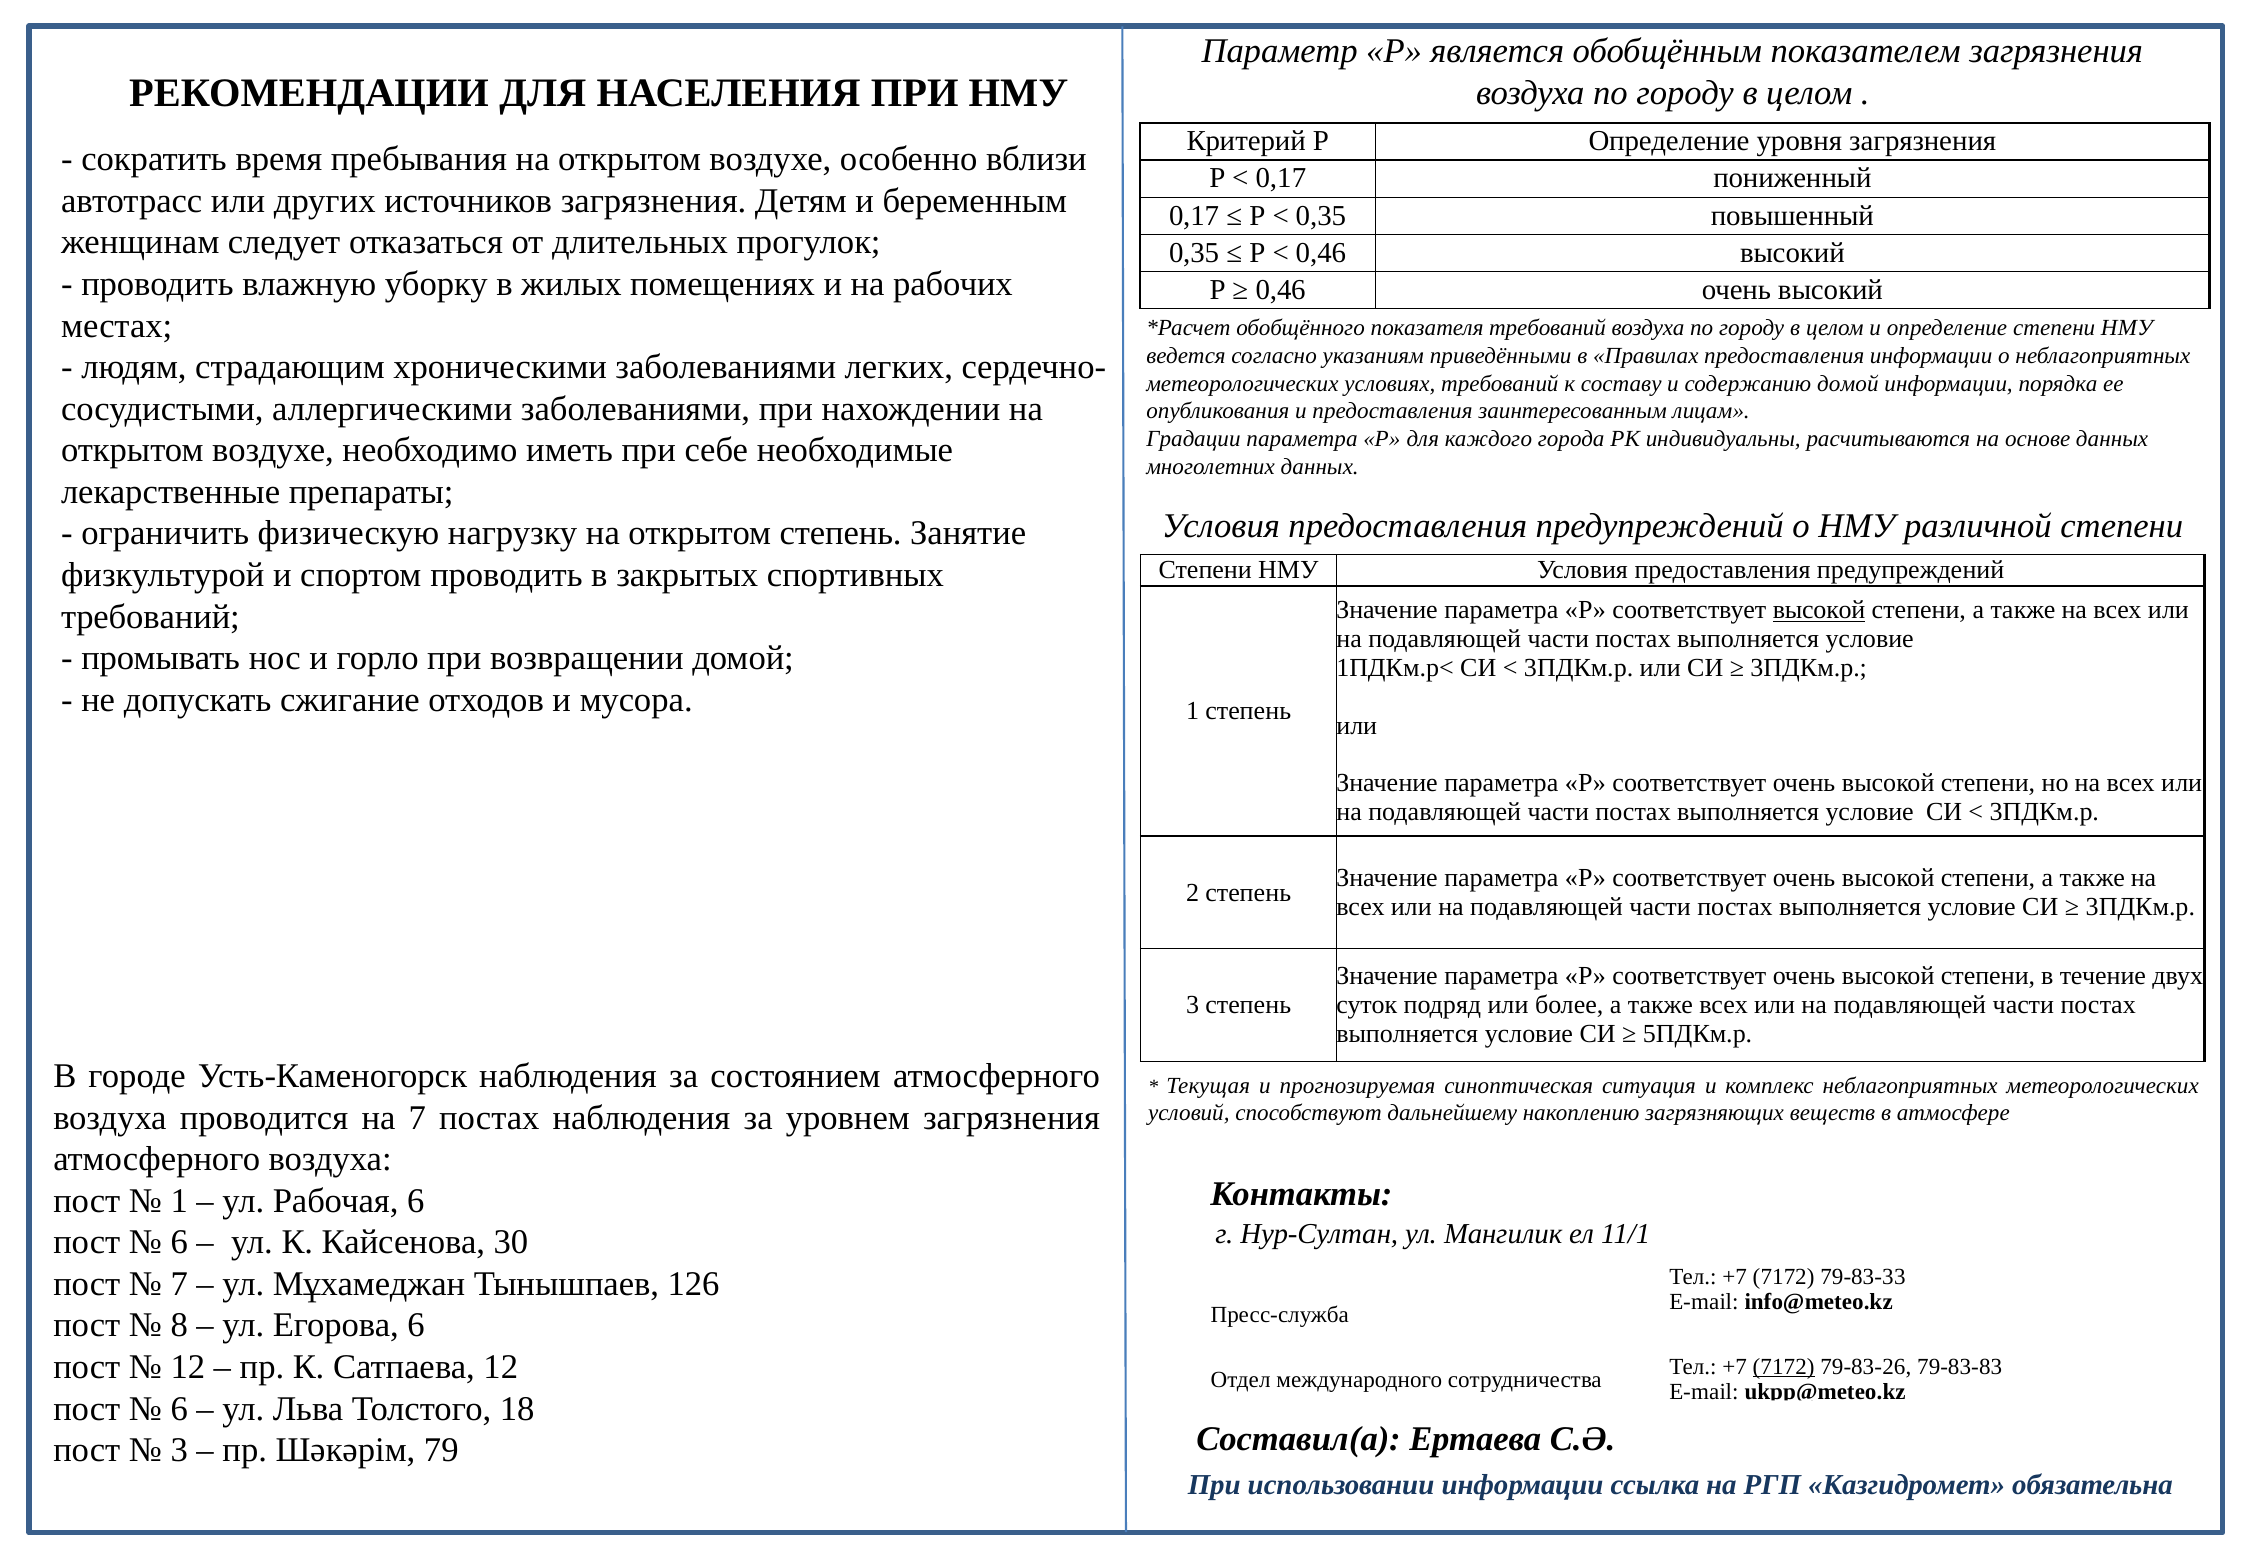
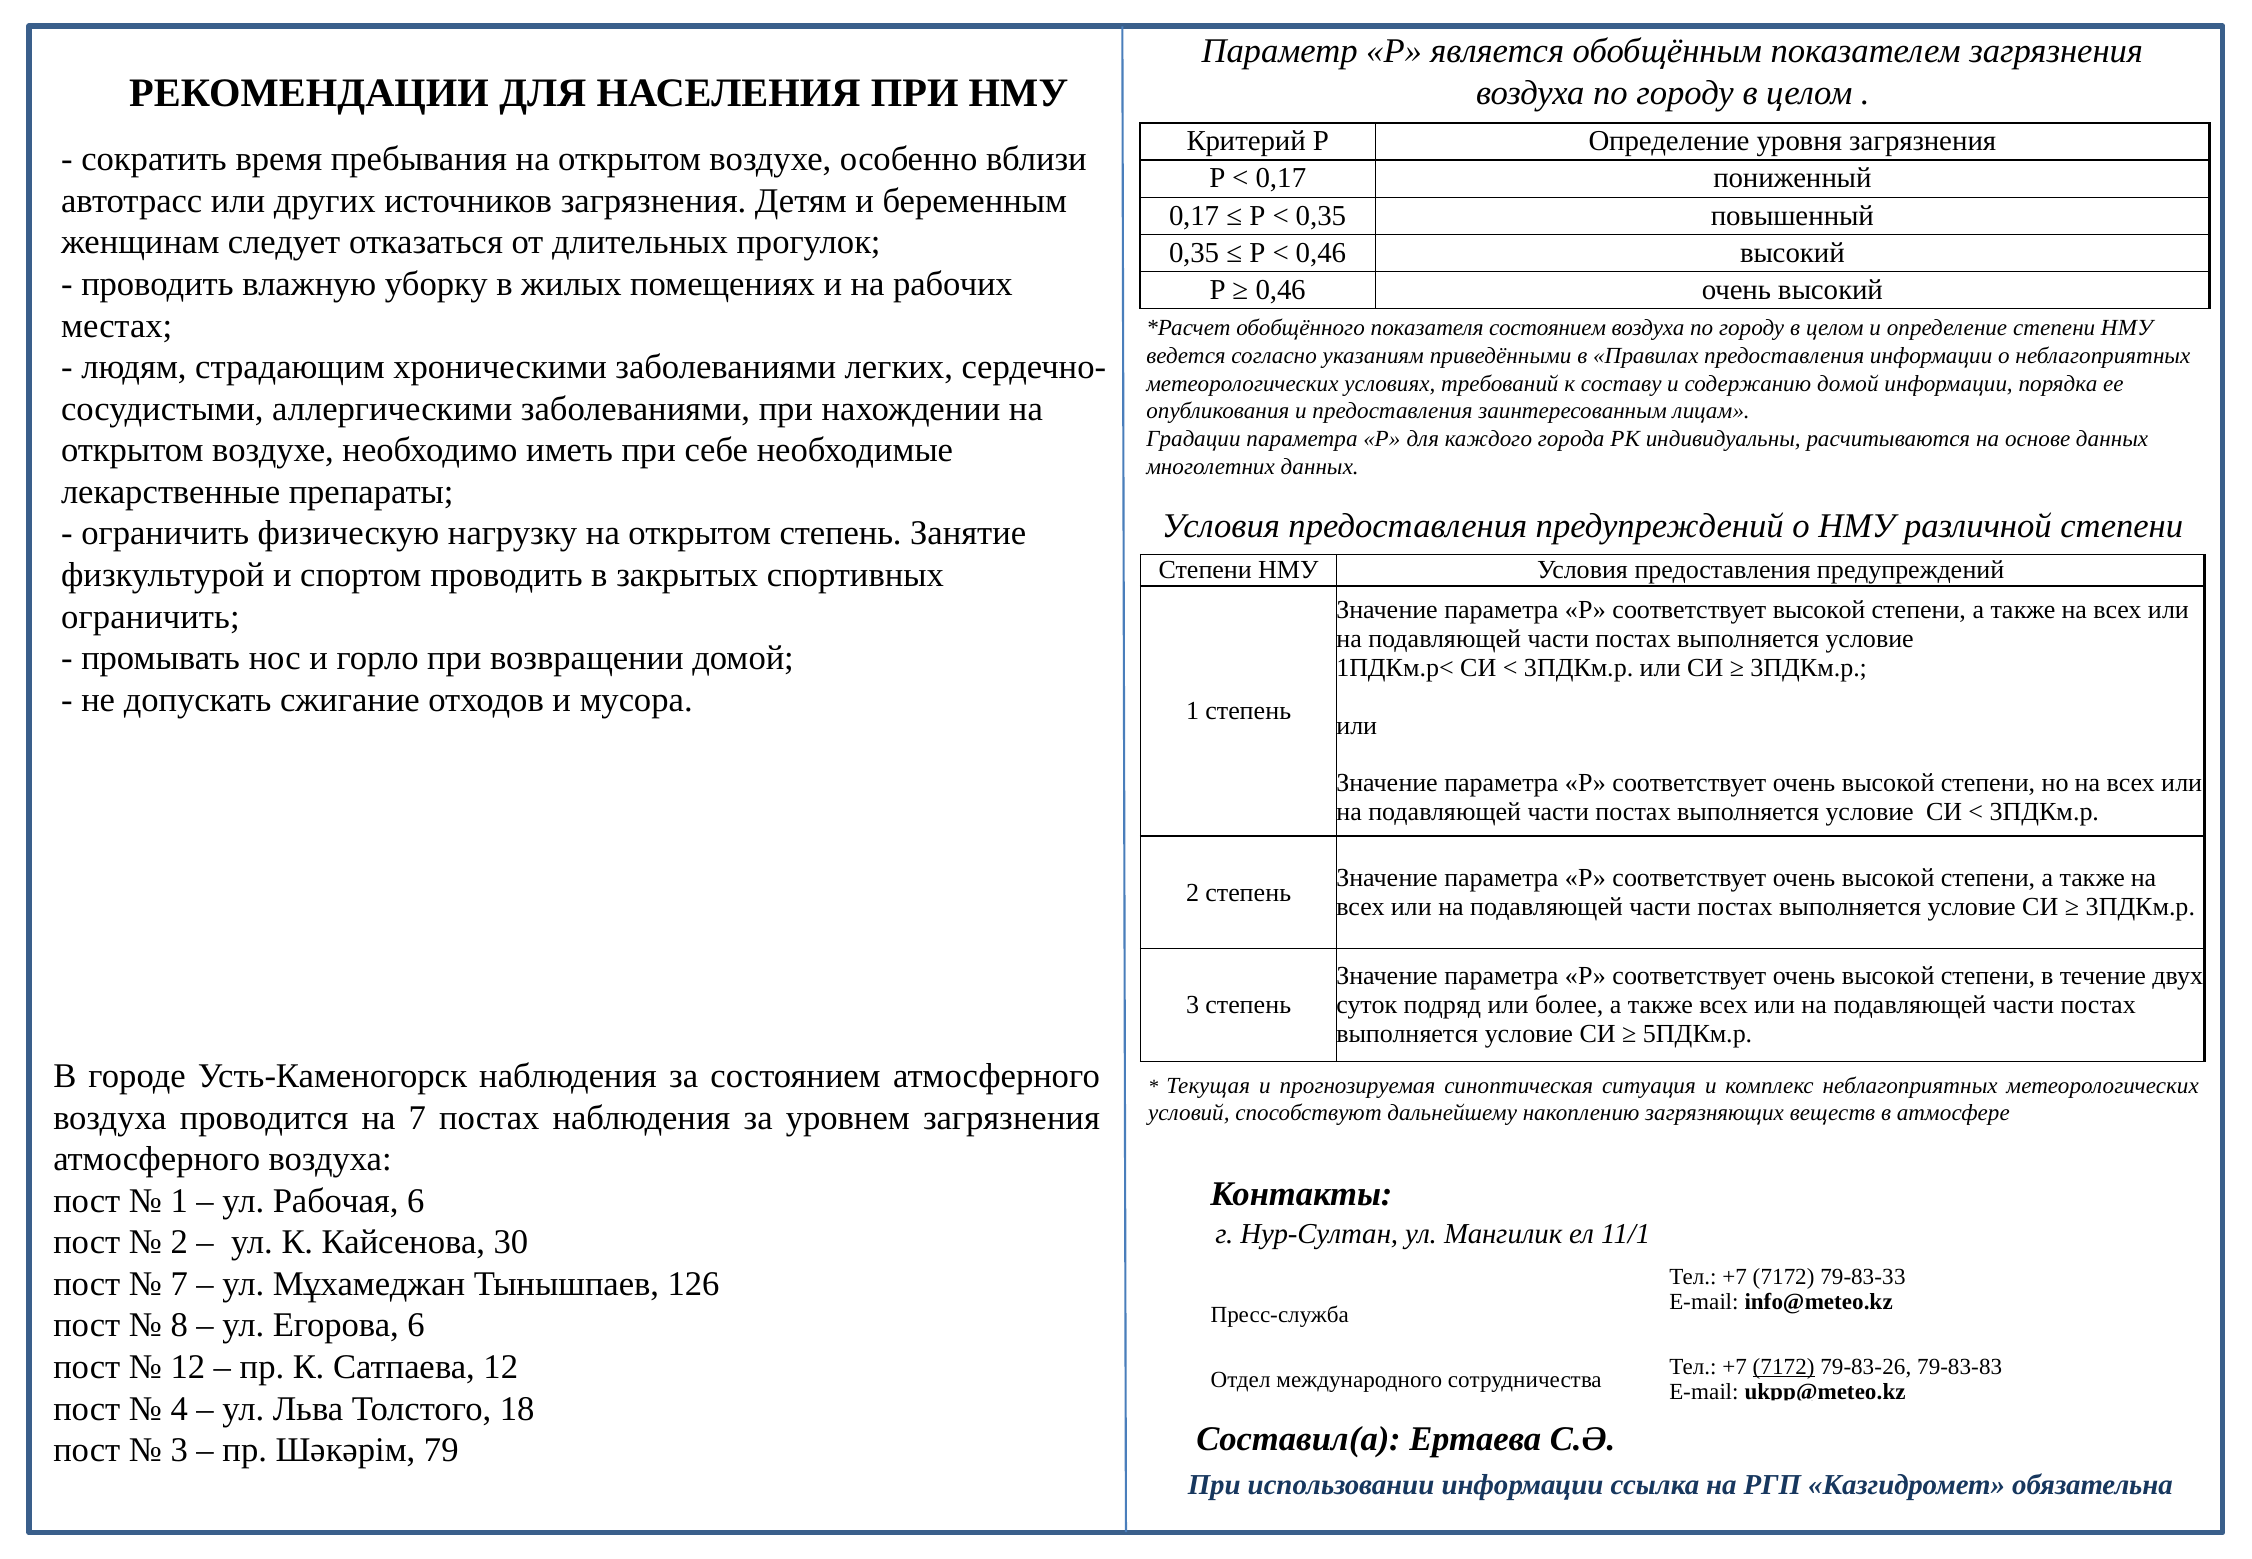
показателя требований: требований -> состоянием
высокой at (1819, 610) underline: present -> none
требований at (150, 617): требований -> ограничить
6 at (179, 1242): 6 -> 2
6 at (179, 1409): 6 -> 4
